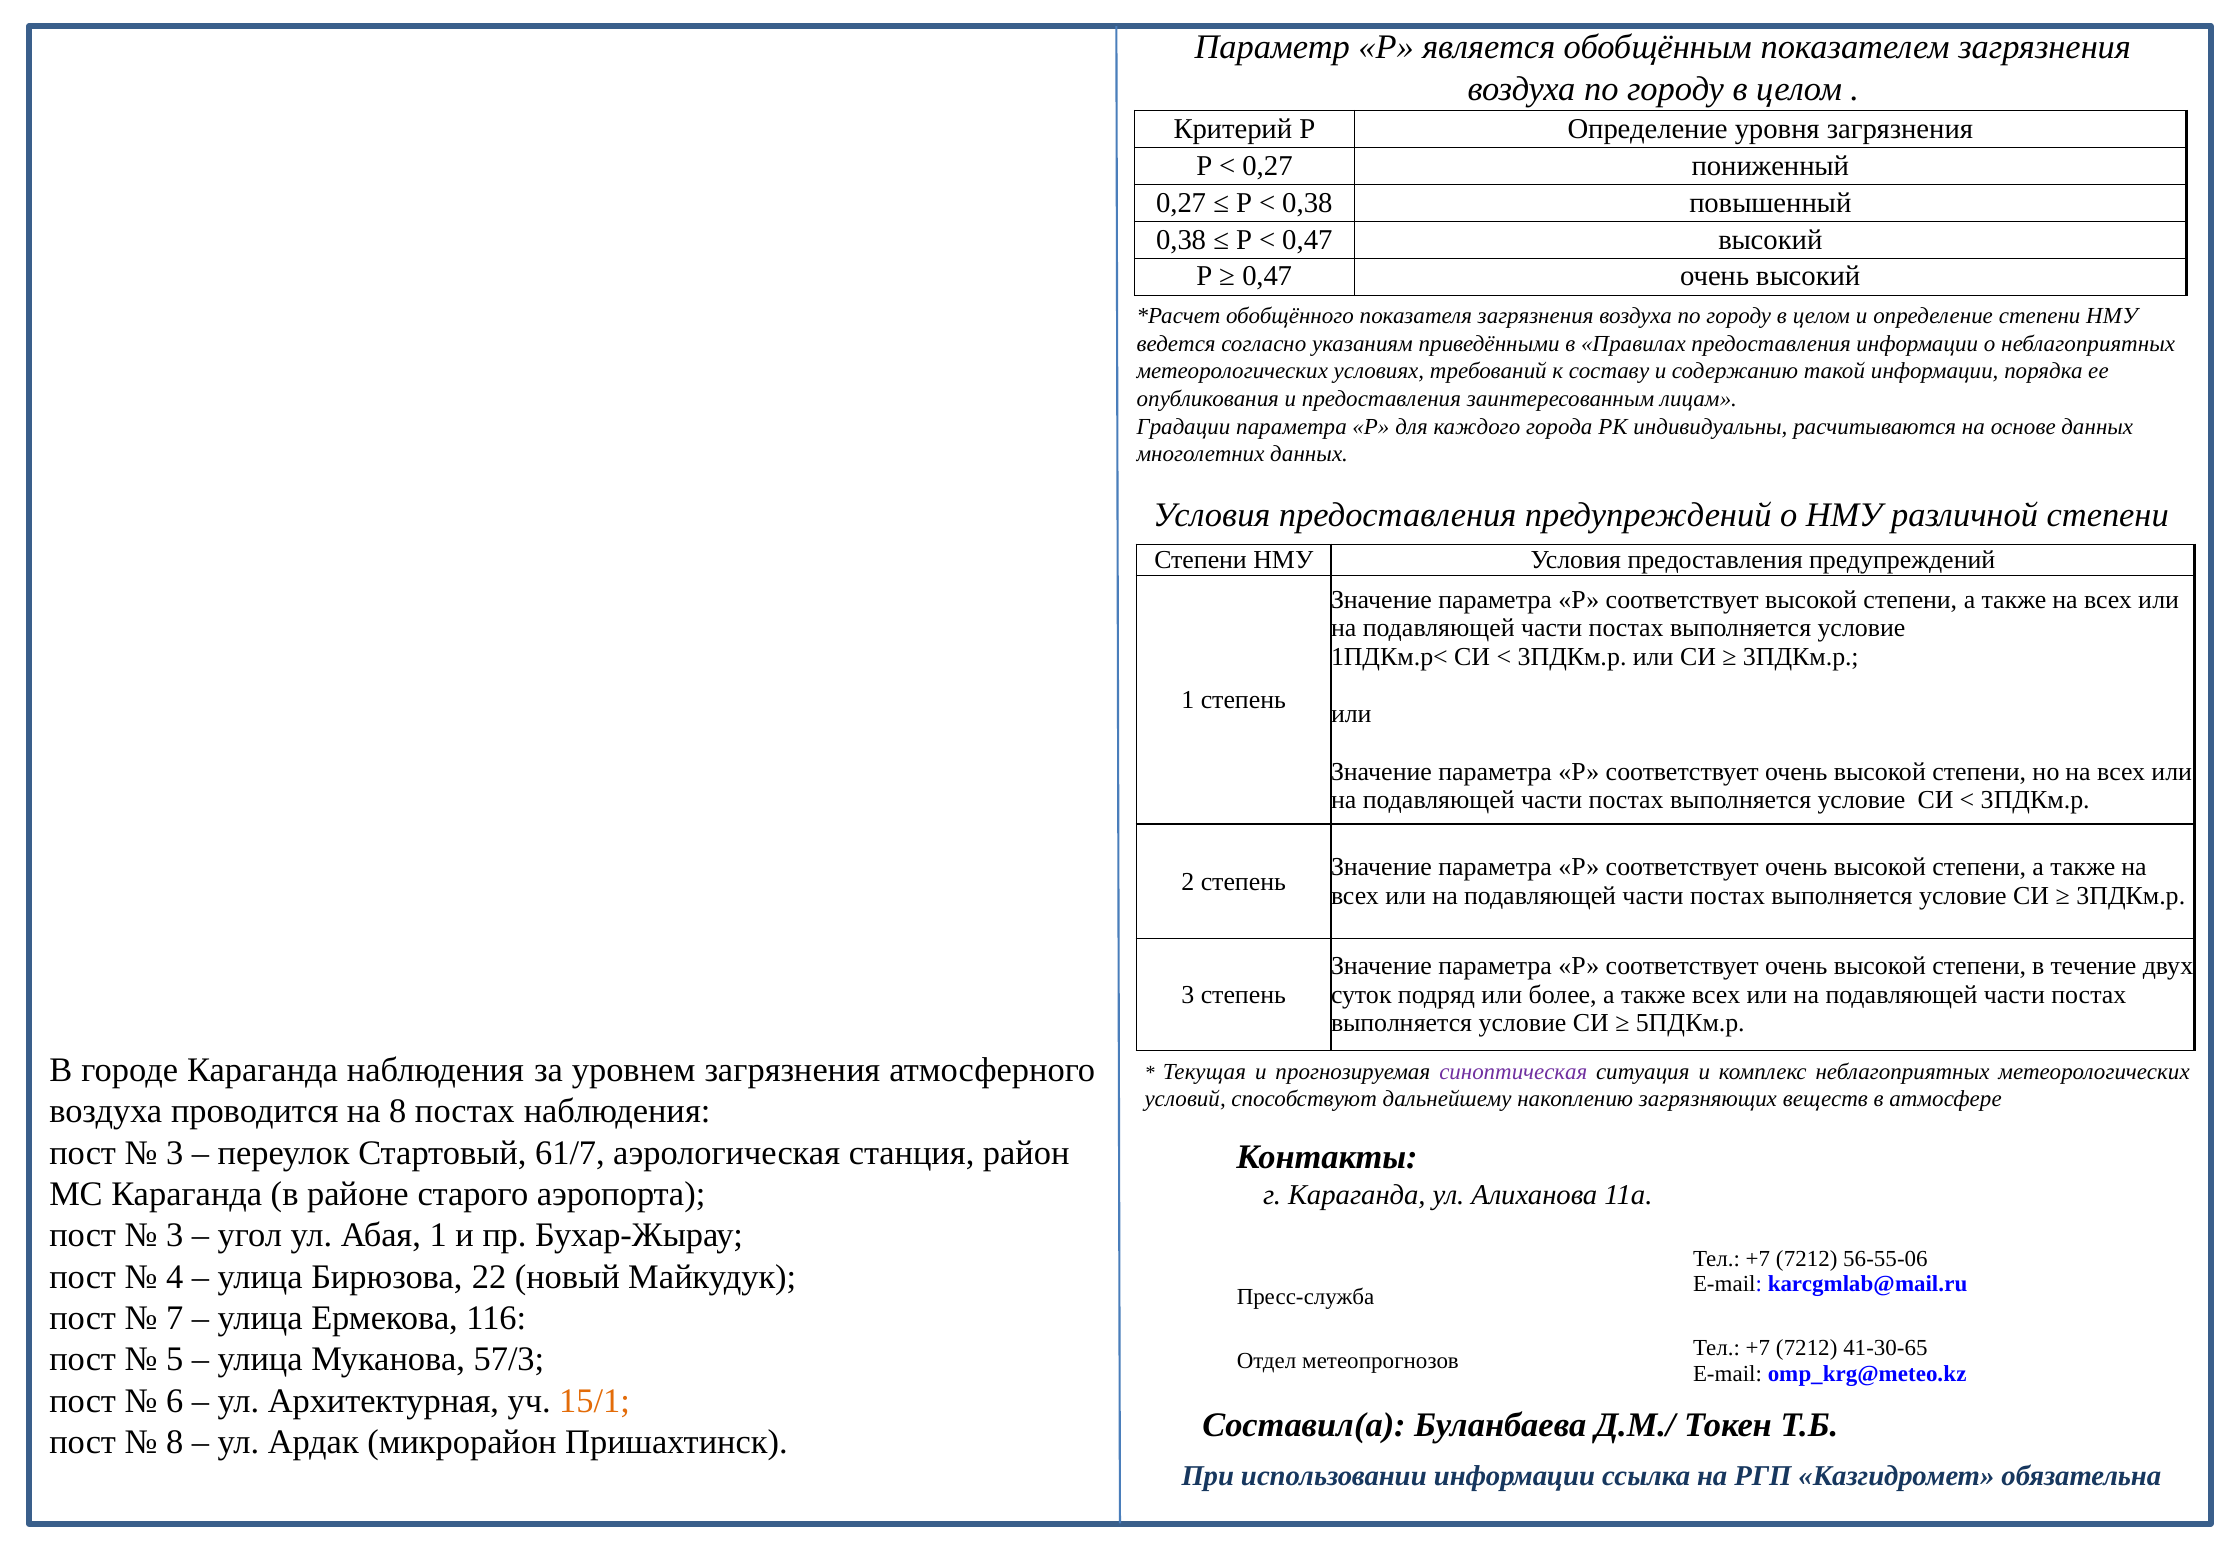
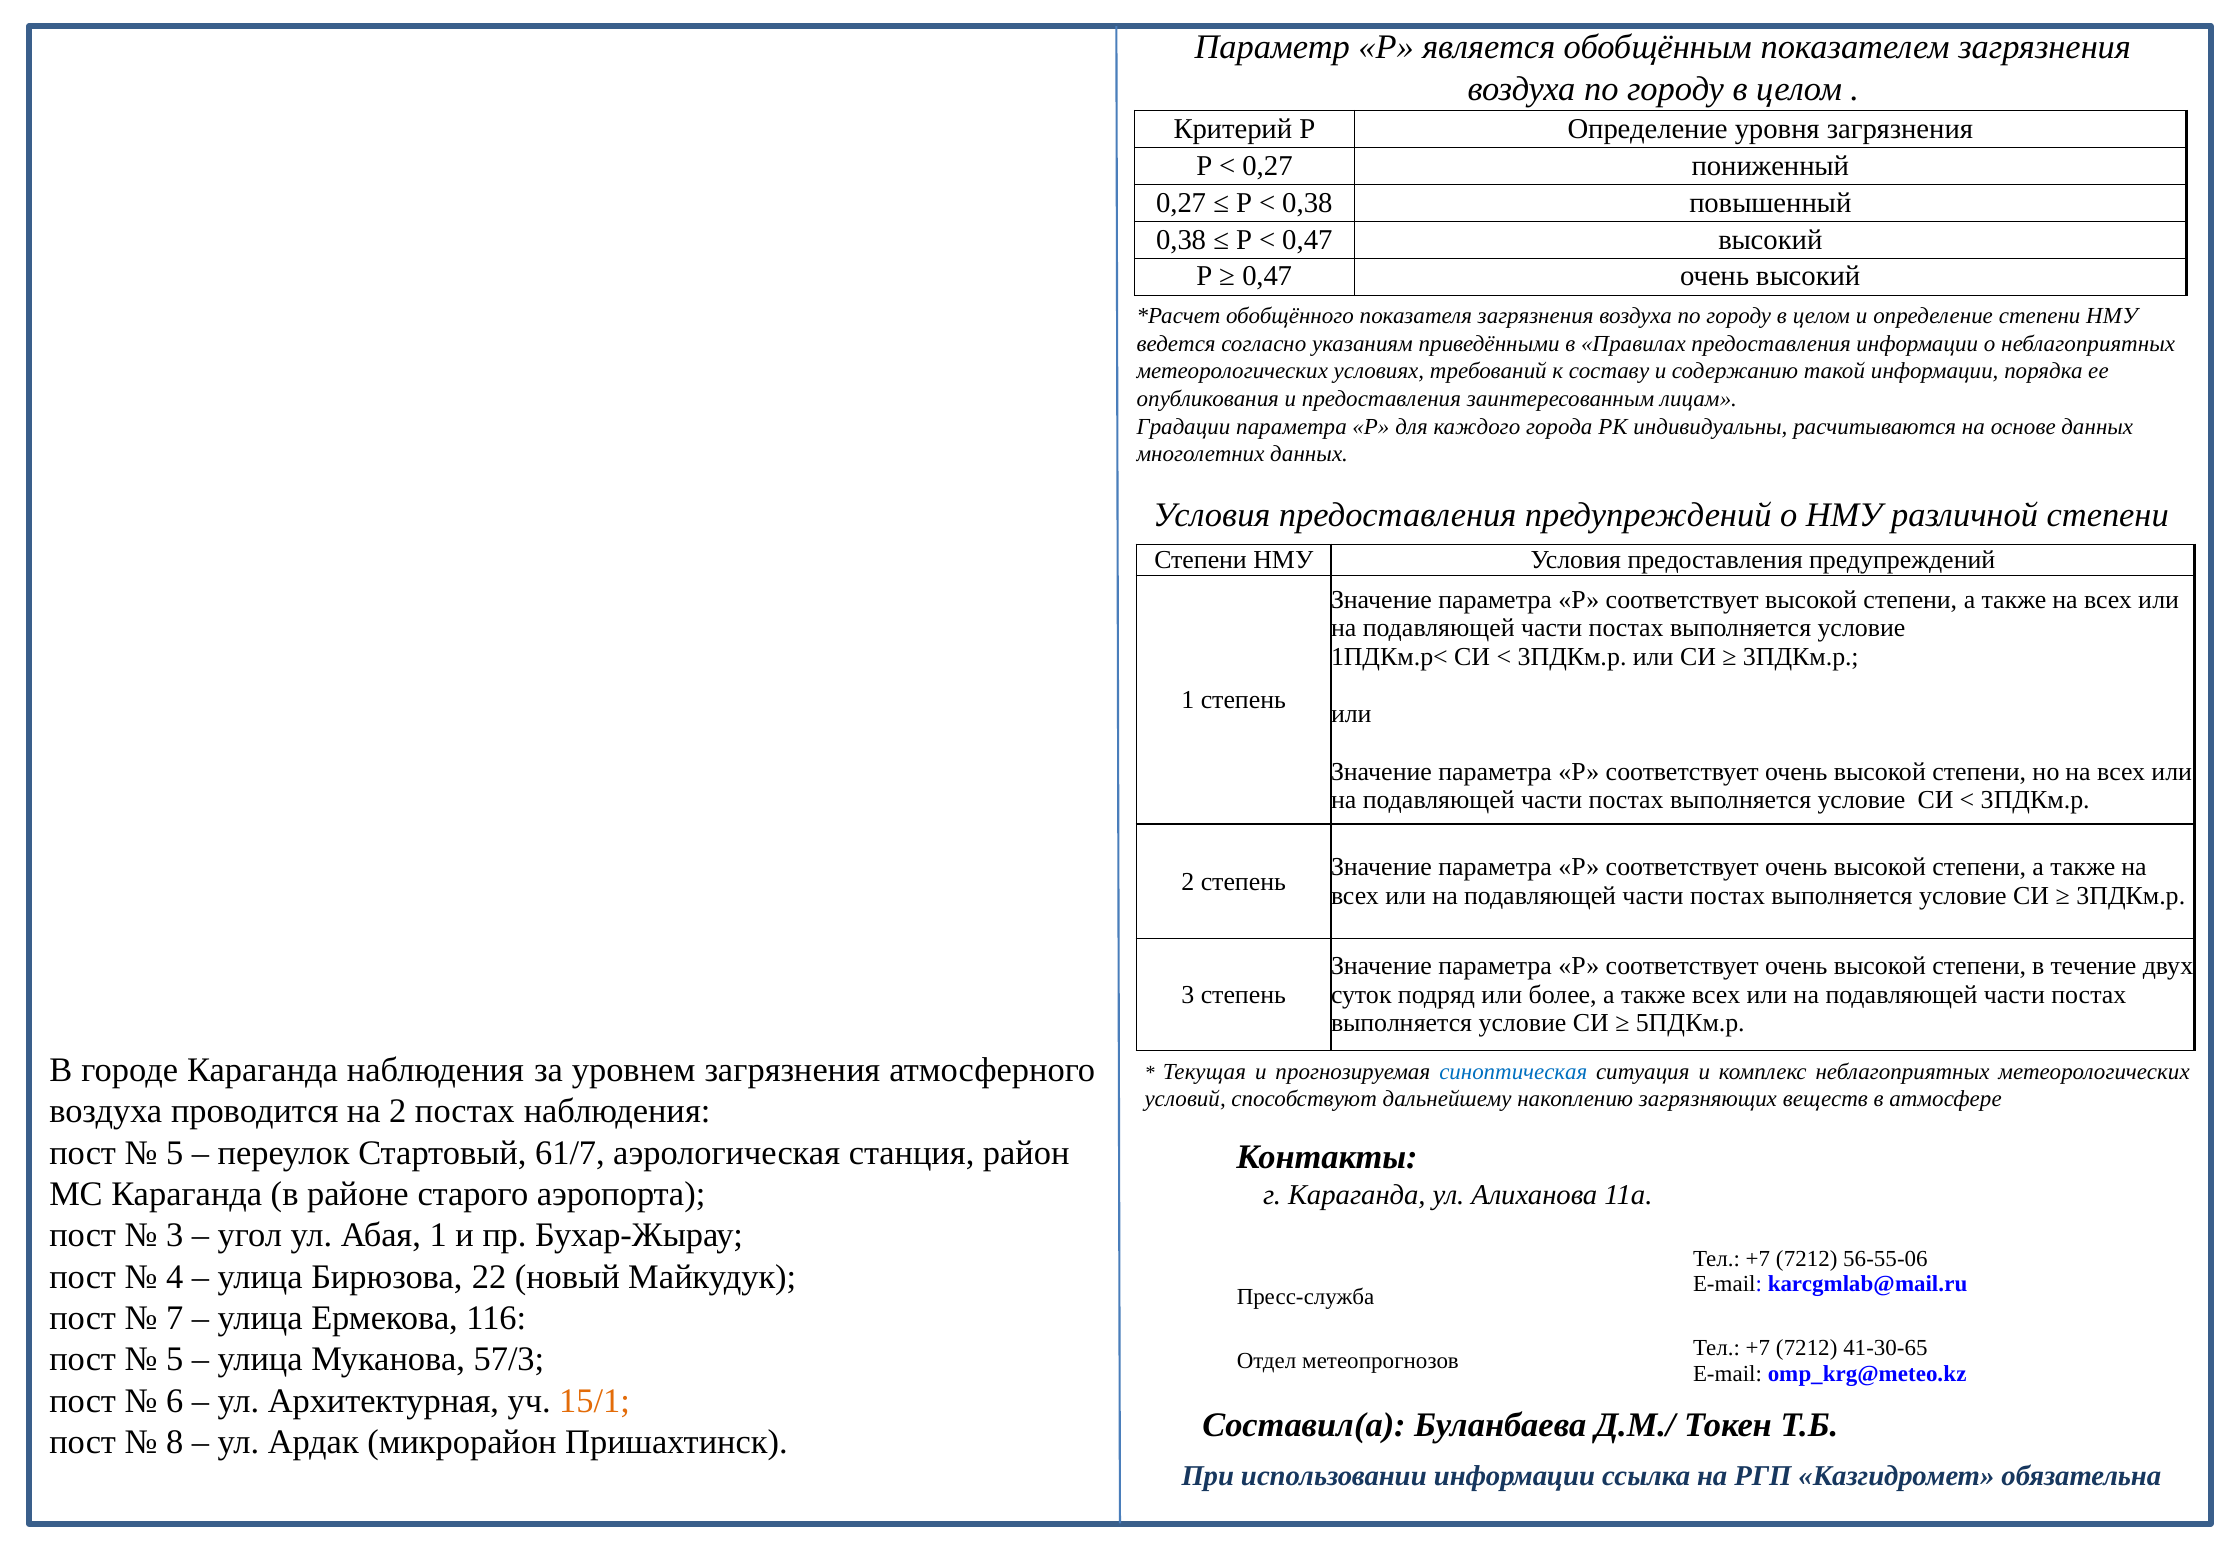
синоптическая colour: purple -> blue
на 8: 8 -> 2
3 at (175, 1153): 3 -> 5
